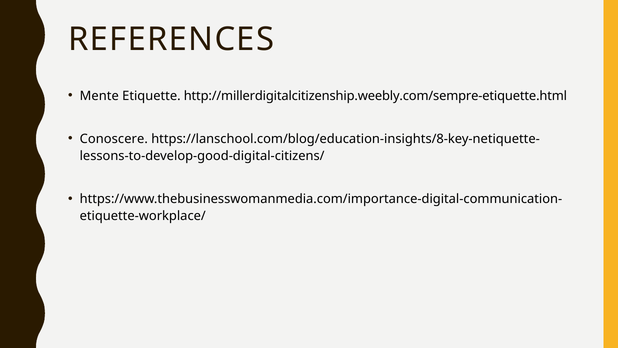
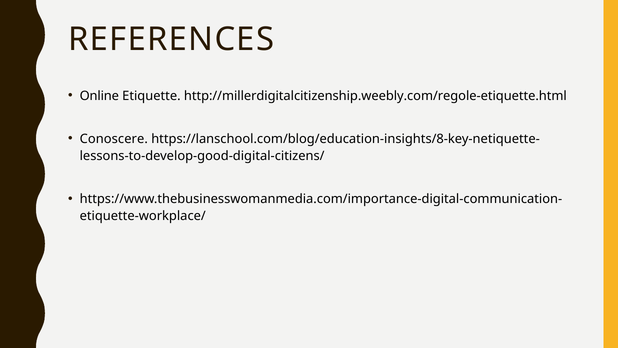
Mente: Mente -> Online
http://millerdigitalcitizenship.weebly.com/sempre-etiquette.html: http://millerdigitalcitizenship.weebly.com/sempre-etiquette.html -> http://millerdigitalcitizenship.weebly.com/regole-etiquette.html
